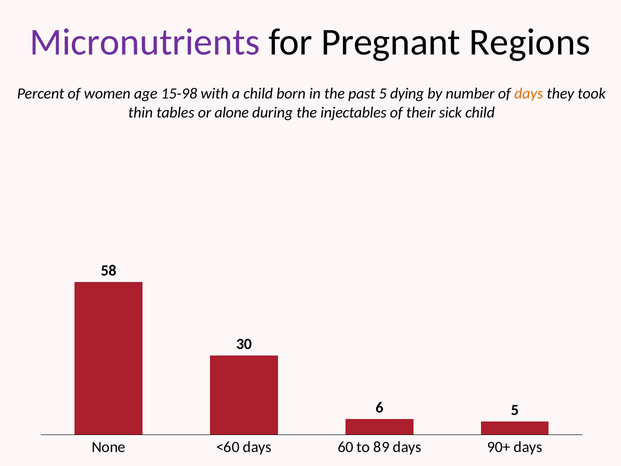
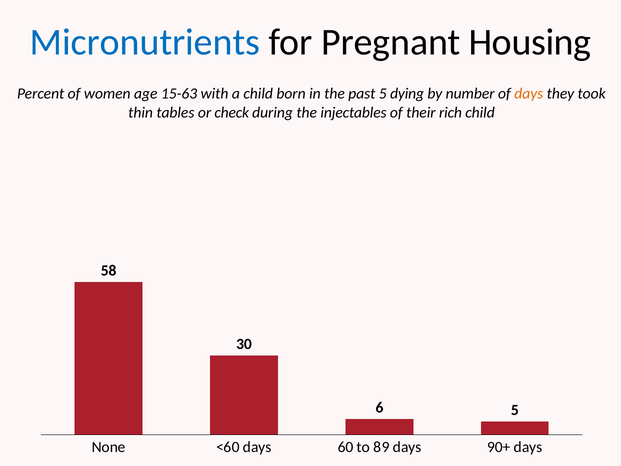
Micronutrients colour: purple -> blue
Regions: Regions -> Housing
15-98: 15-98 -> 15-63
alone: alone -> check
sick: sick -> rich
